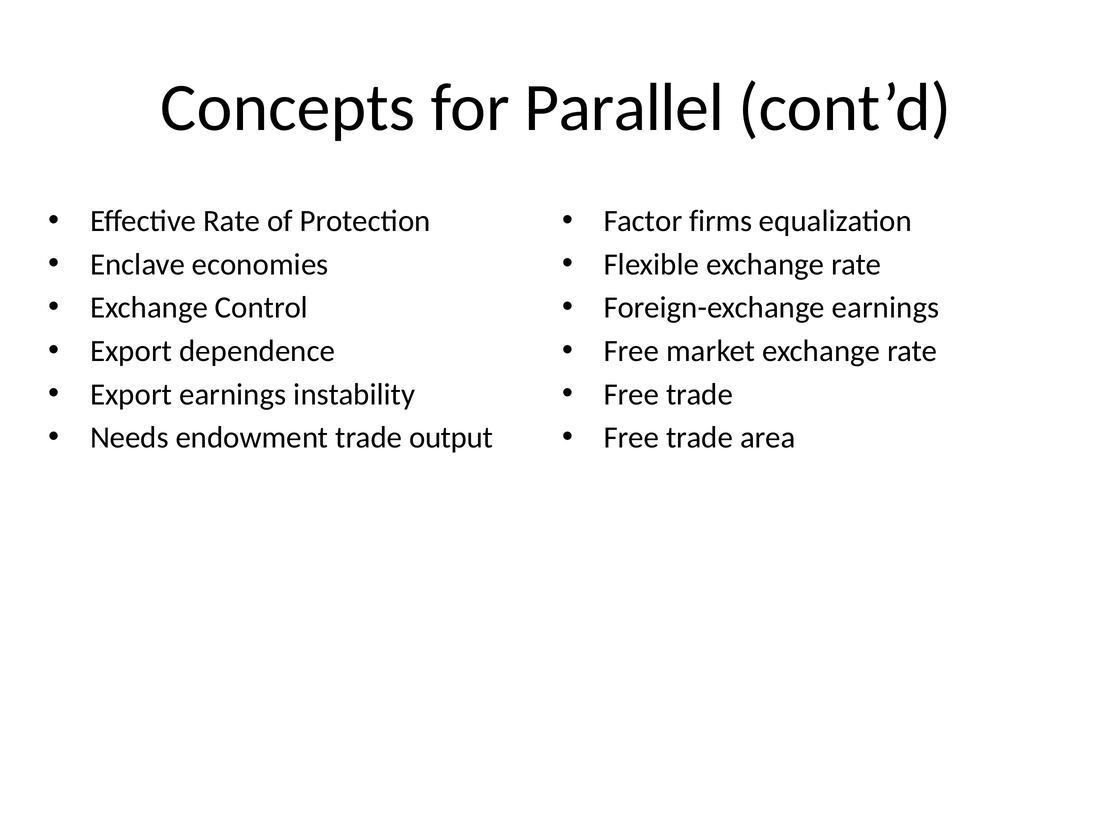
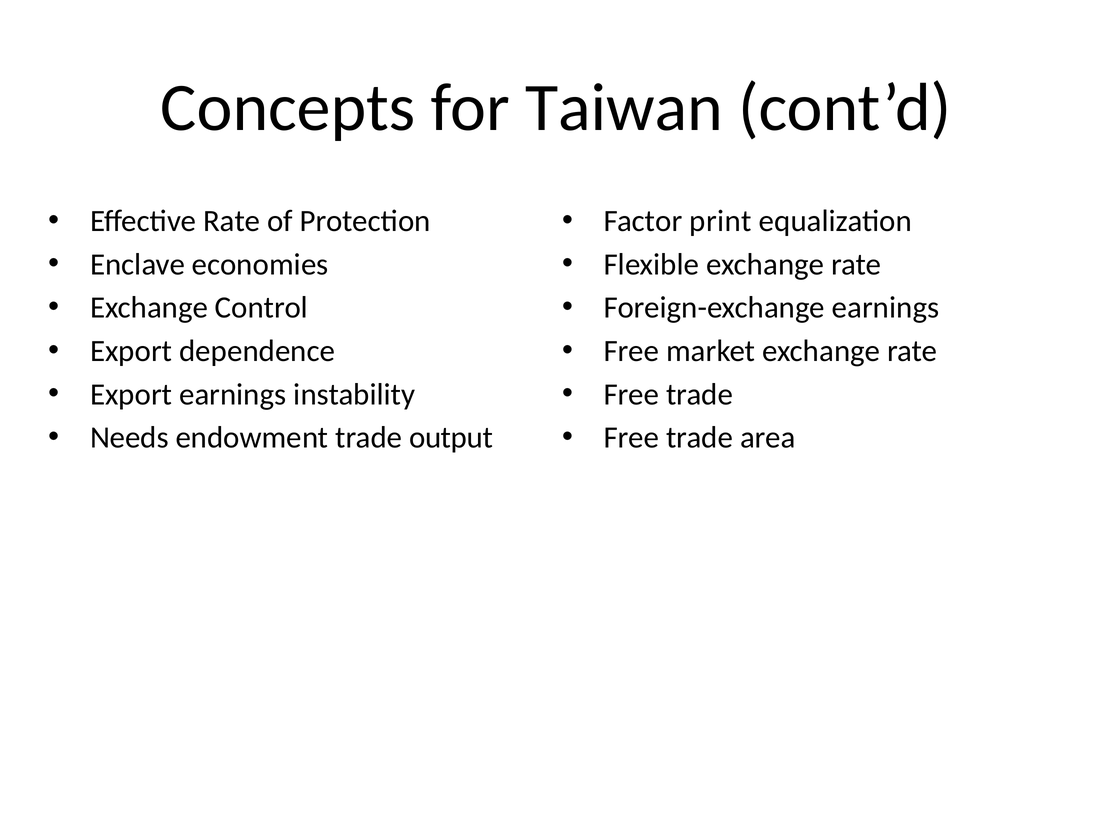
Parallel: Parallel -> Taiwan
firms: firms -> print
